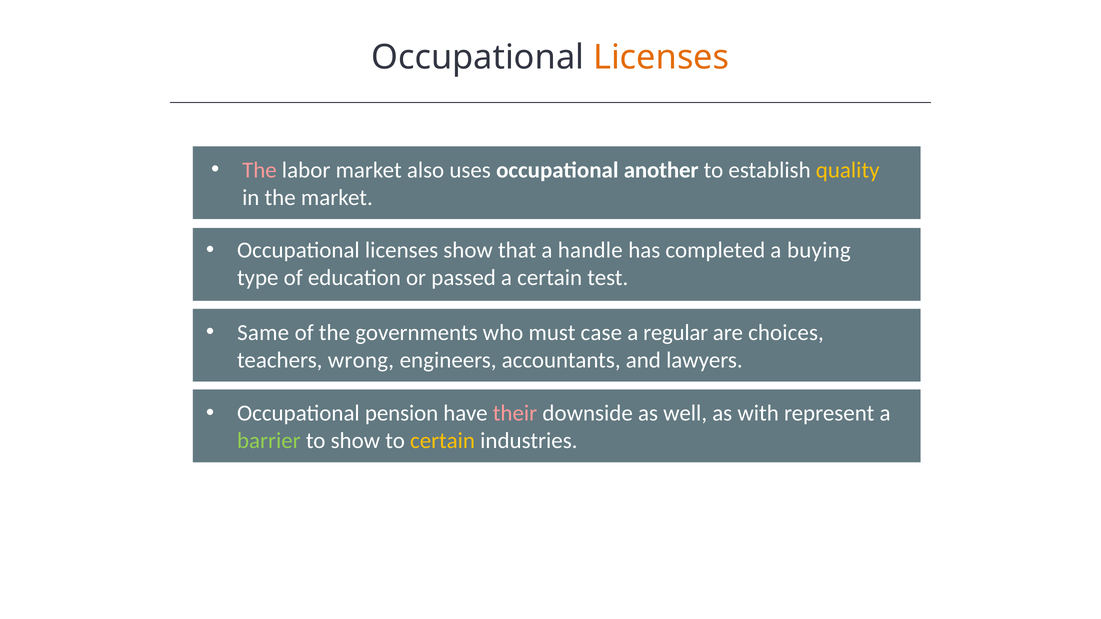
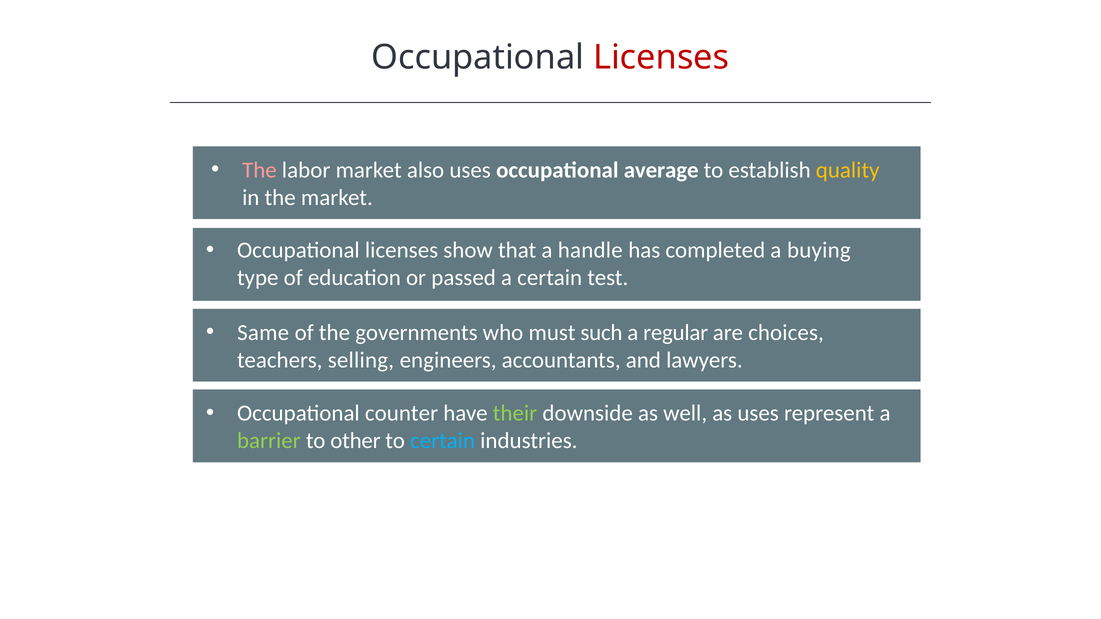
Licenses at (661, 58) colour: orange -> red
another: another -> average
case: case -> such
wrong: wrong -> selling
pension: pension -> counter
their colour: pink -> light green
as with: with -> uses
to show: show -> other
certain at (443, 441) colour: yellow -> light blue
